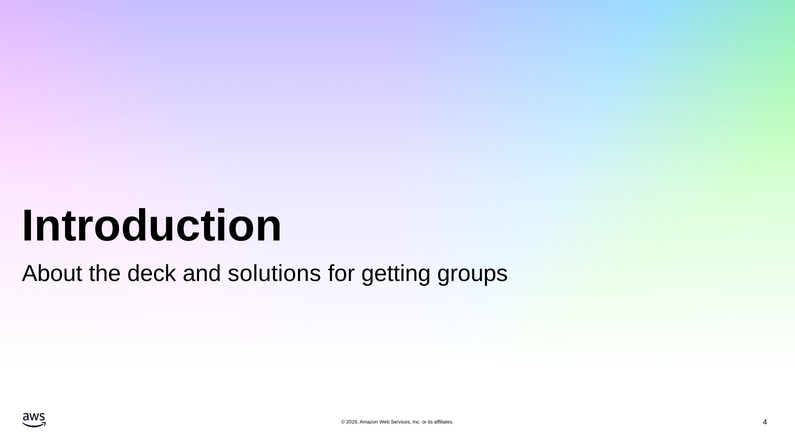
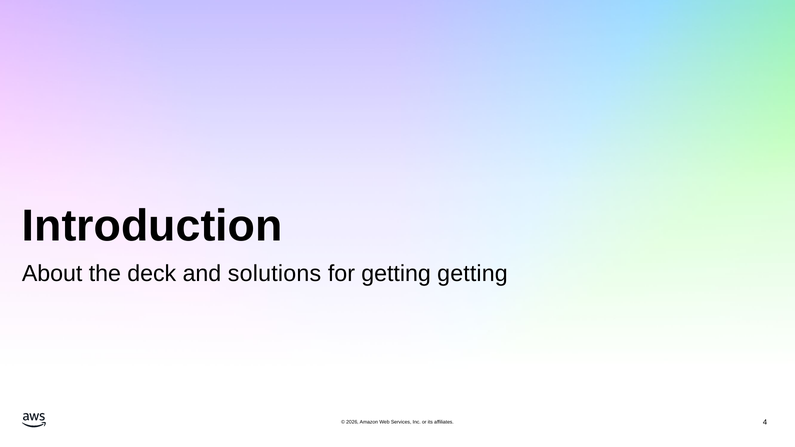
getting groups: groups -> getting
